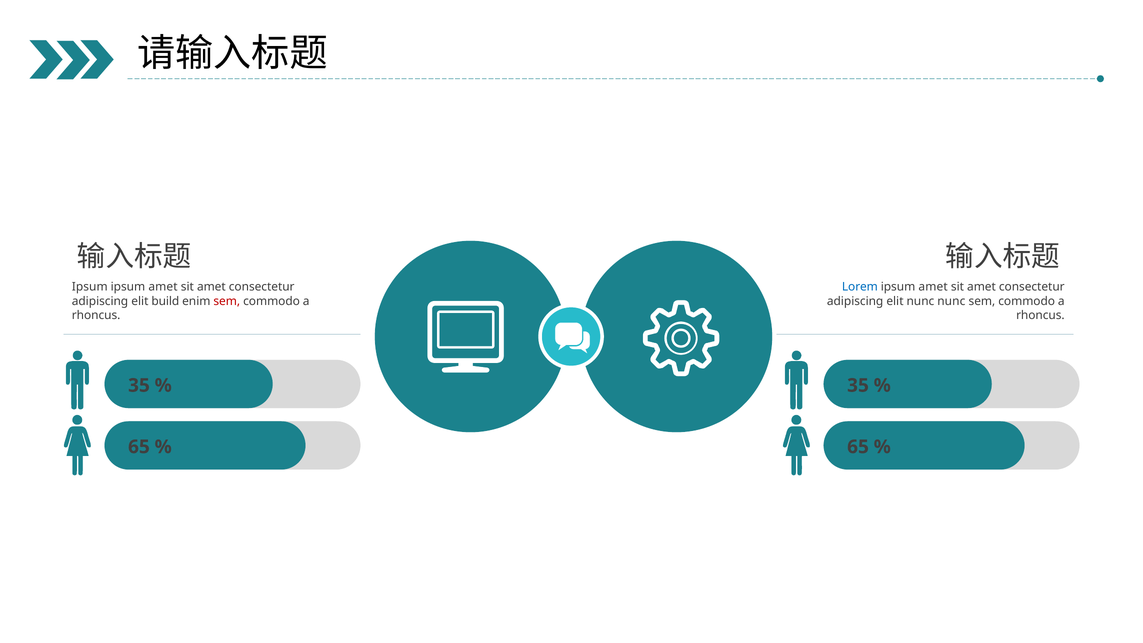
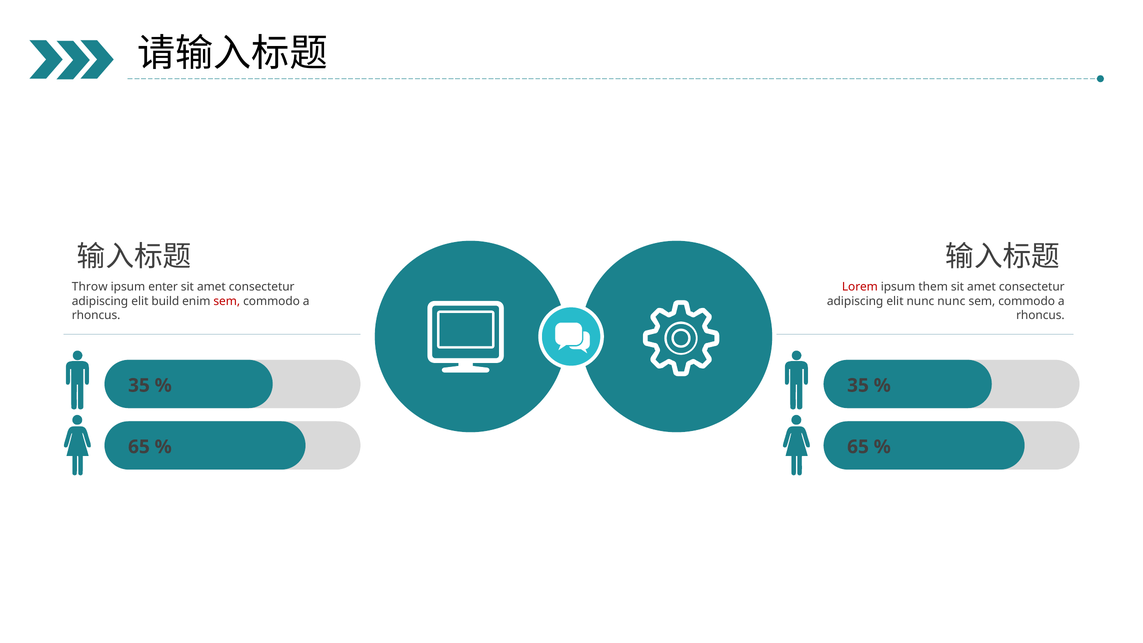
Ipsum at (90, 287): Ipsum -> Throw
amet at (163, 287): amet -> enter
Lorem colour: blue -> red
amet at (933, 287): amet -> them
